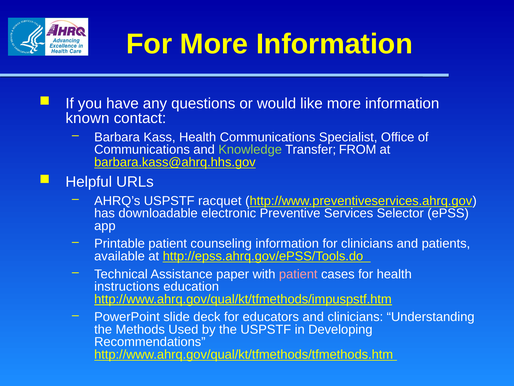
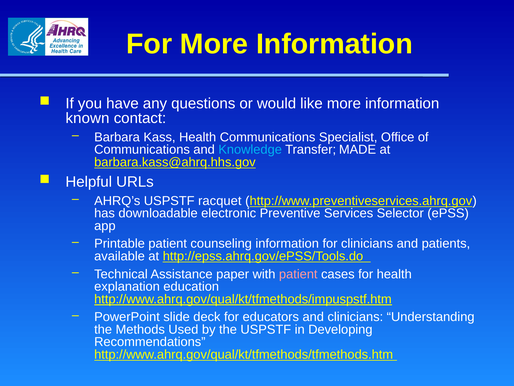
Knowledge colour: light green -> light blue
FROM: FROM -> MADE
instructions: instructions -> explanation
